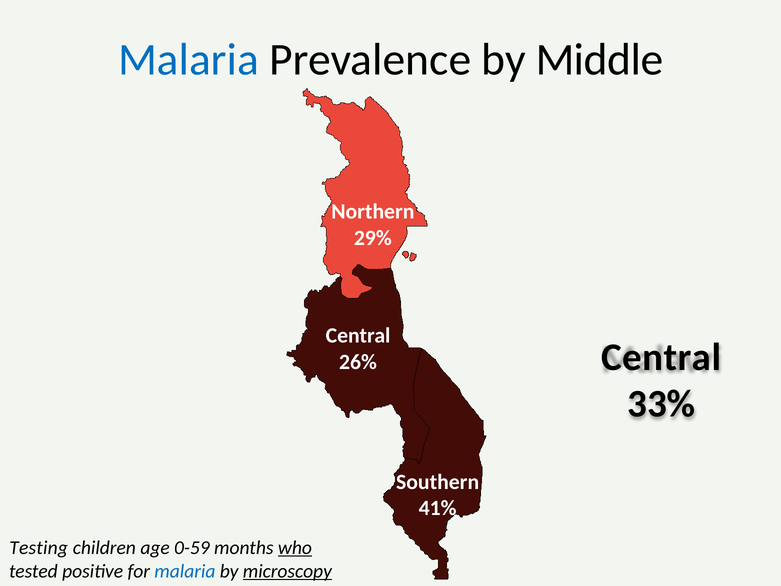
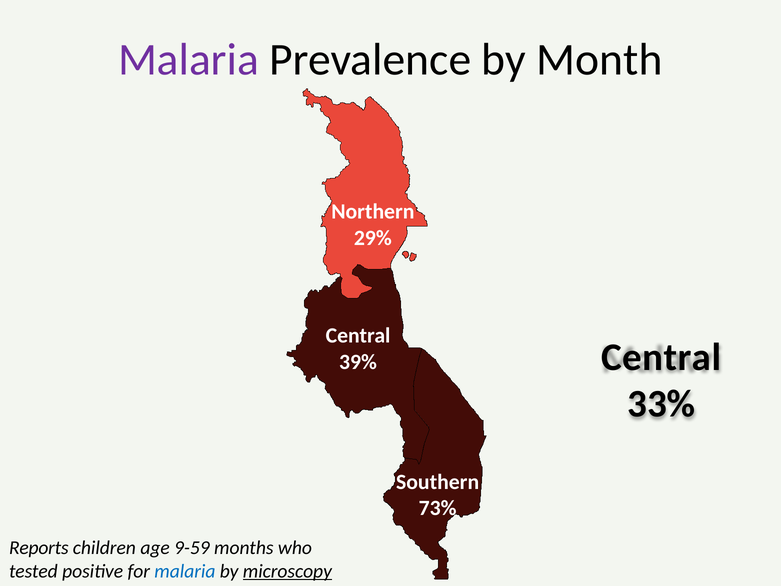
Malaria at (189, 60) colour: blue -> purple
Middle: Middle -> Month
26%: 26% -> 39%
41%: 41% -> 73%
Testing: Testing -> Reports
0-59: 0-59 -> 9-59
who underline: present -> none
